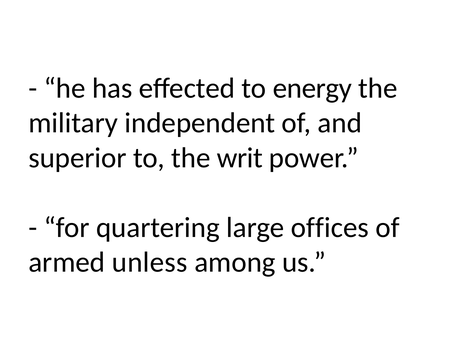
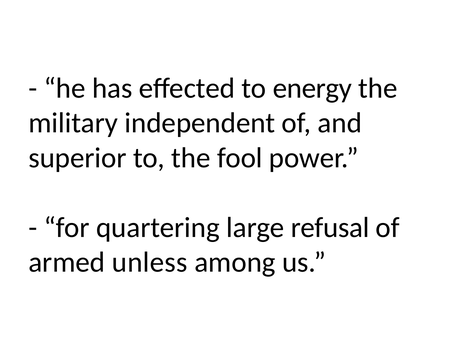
writ: writ -> fool
offices: offices -> refusal
